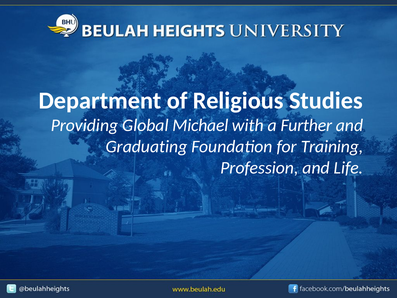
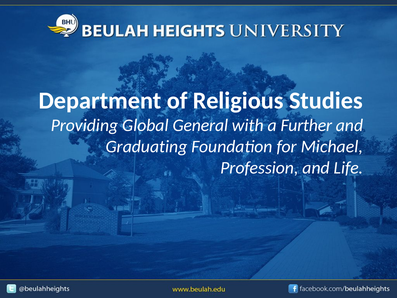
Michael: Michael -> General
Training: Training -> Michael
